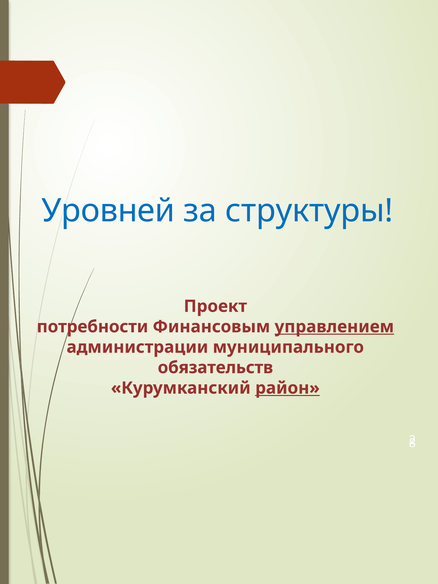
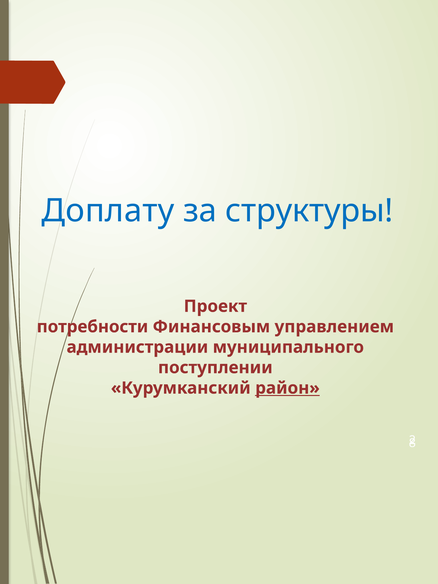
Уровней: Уровней -> Доплату
управлением underline: present -> none
обязательств: обязательств -> поступлении
